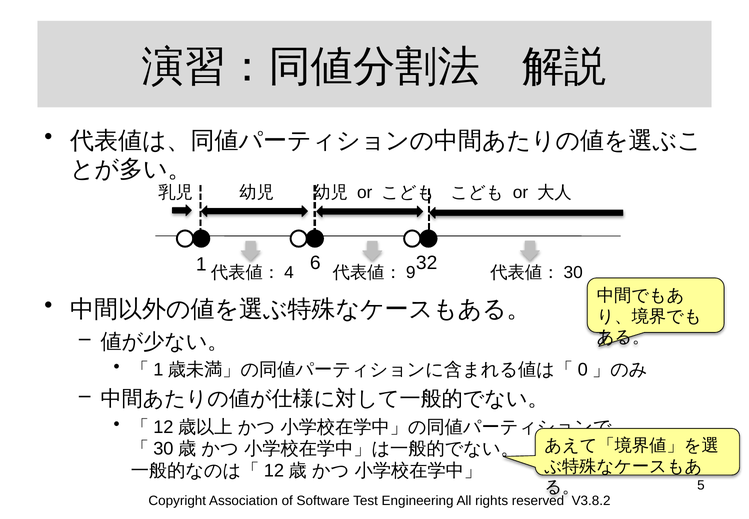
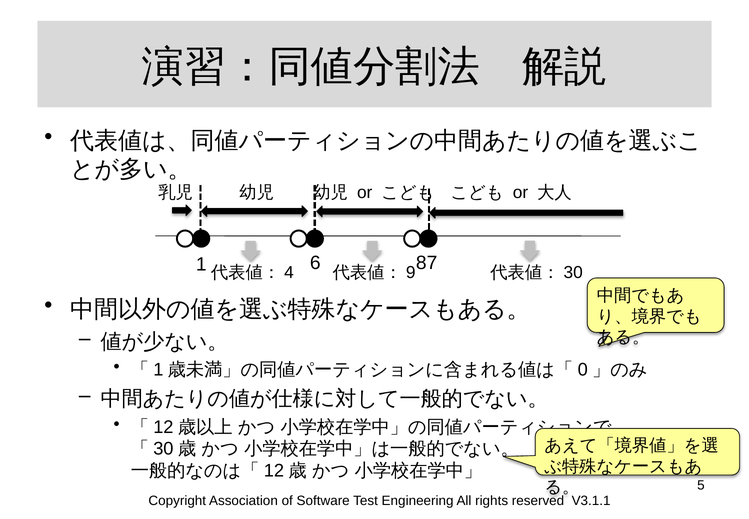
32: 32 -> 87
V3.8.2: V3.8.2 -> V3.1.1
